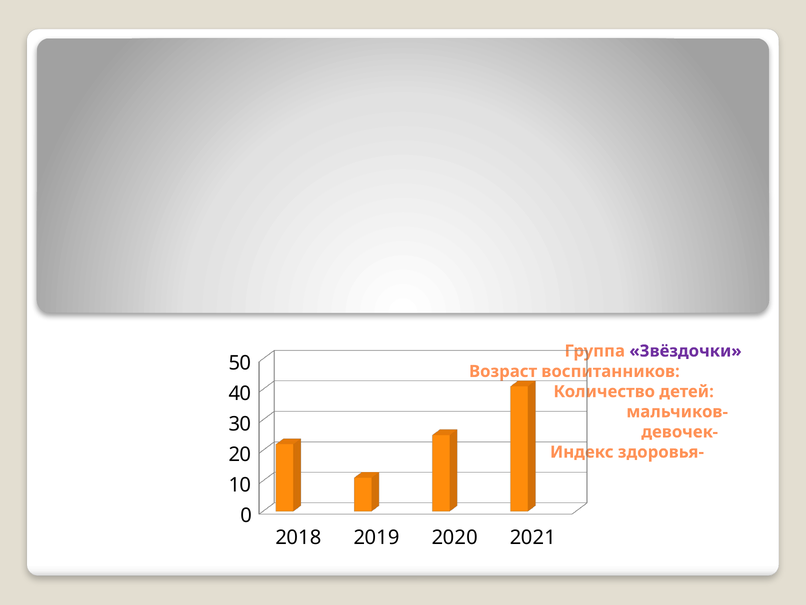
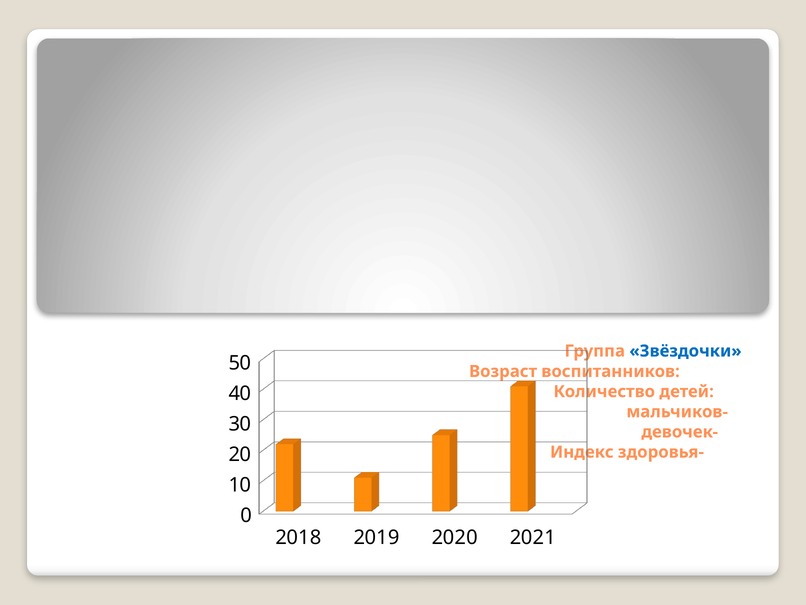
Звёздочки colour: purple -> blue
